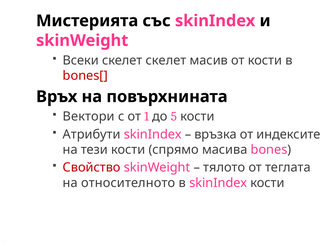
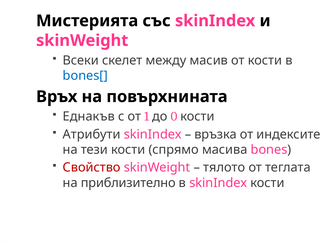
скелет скелет: скелет -> между
bones[ colour: red -> blue
Вектори: Вектори -> Еднакъв
5: 5 -> 0
относителното: относителното -> приблизително
